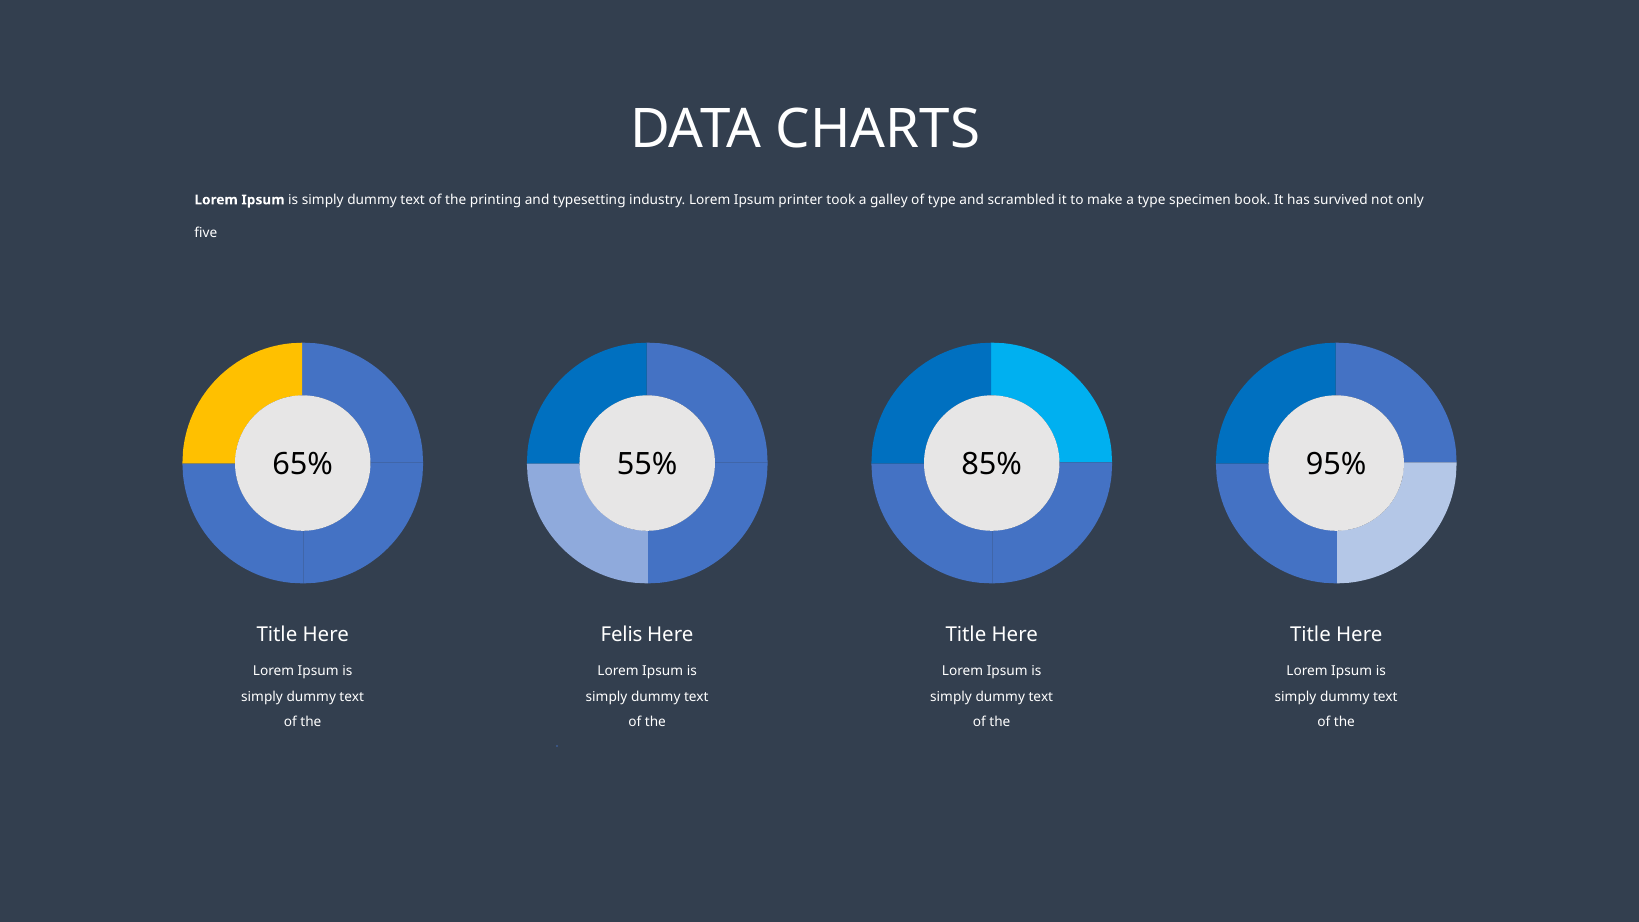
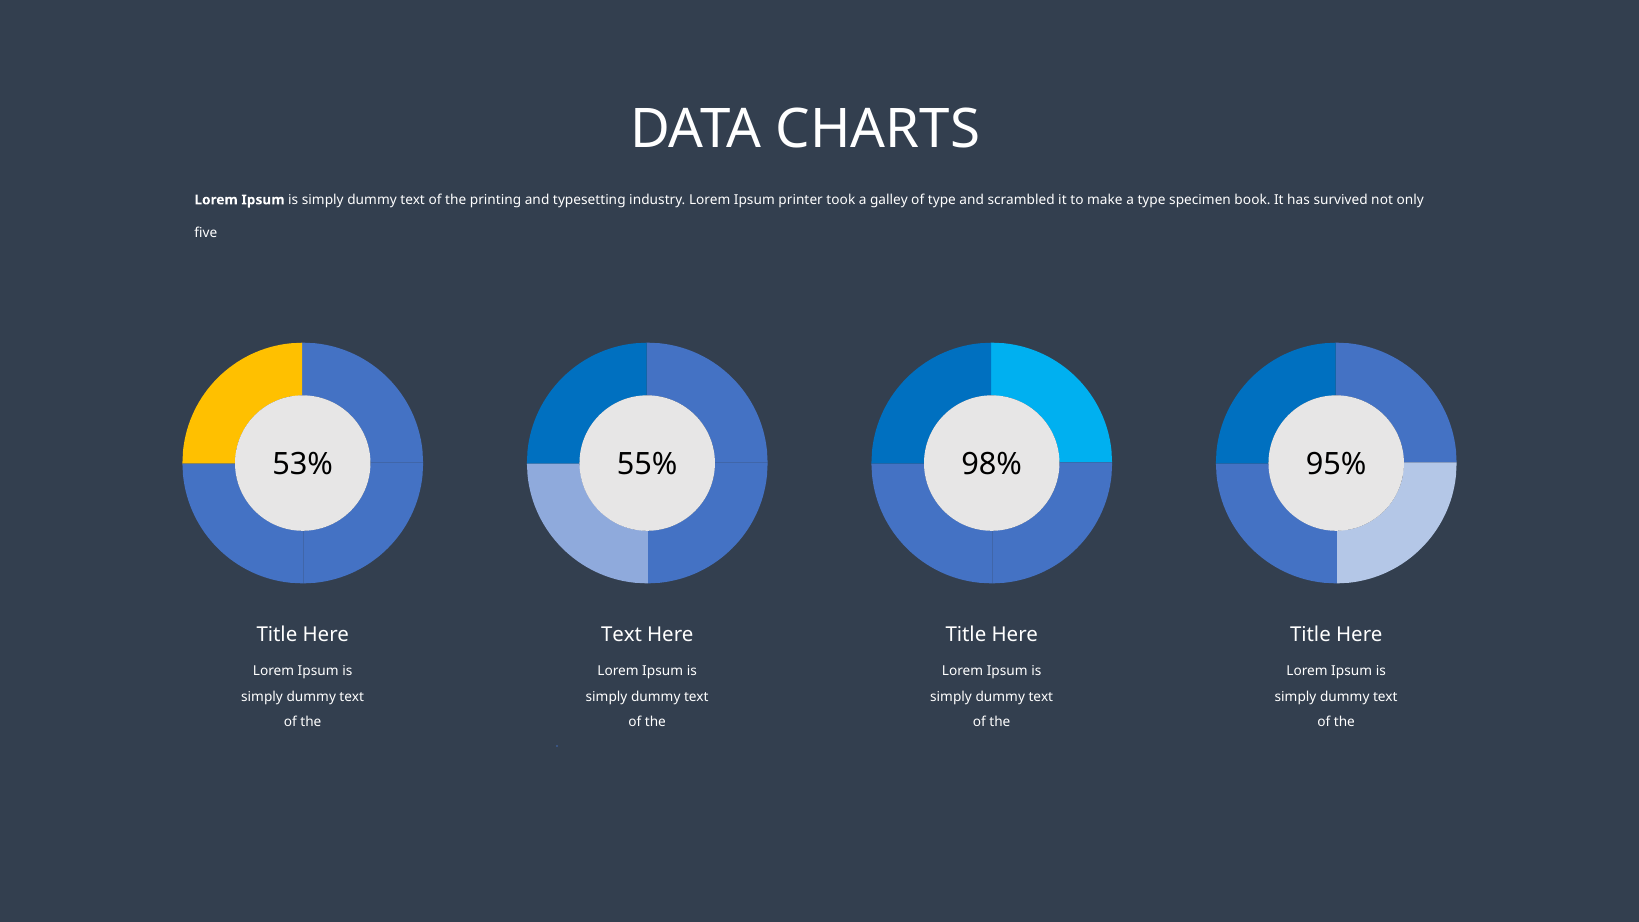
65%: 65% -> 53%
85%: 85% -> 98%
Felis at (622, 634): Felis -> Text
